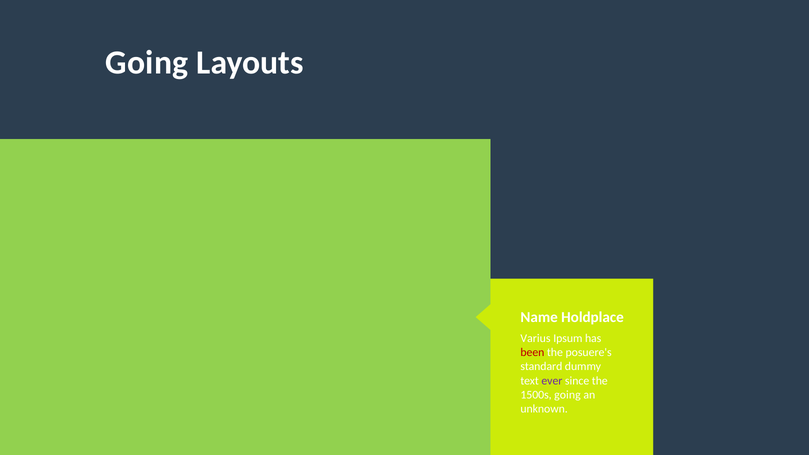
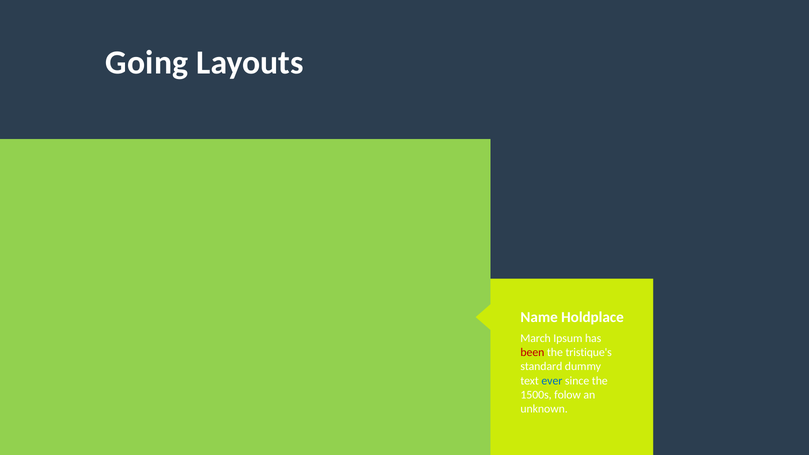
Varius: Varius -> March
posuere's: posuere's -> tristique's
ever colour: purple -> blue
1500s going: going -> folow
